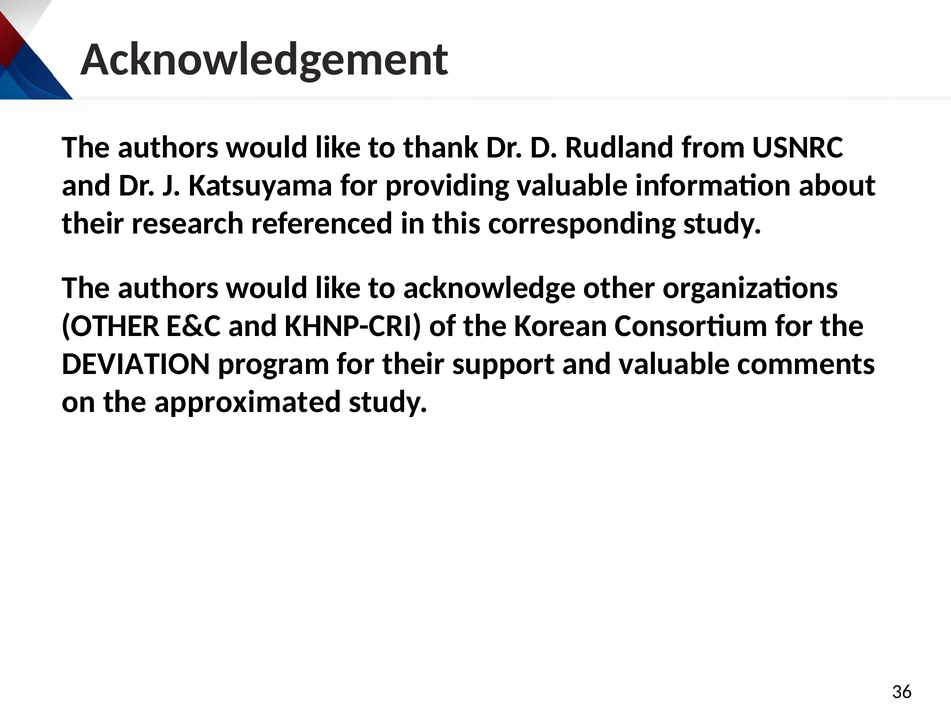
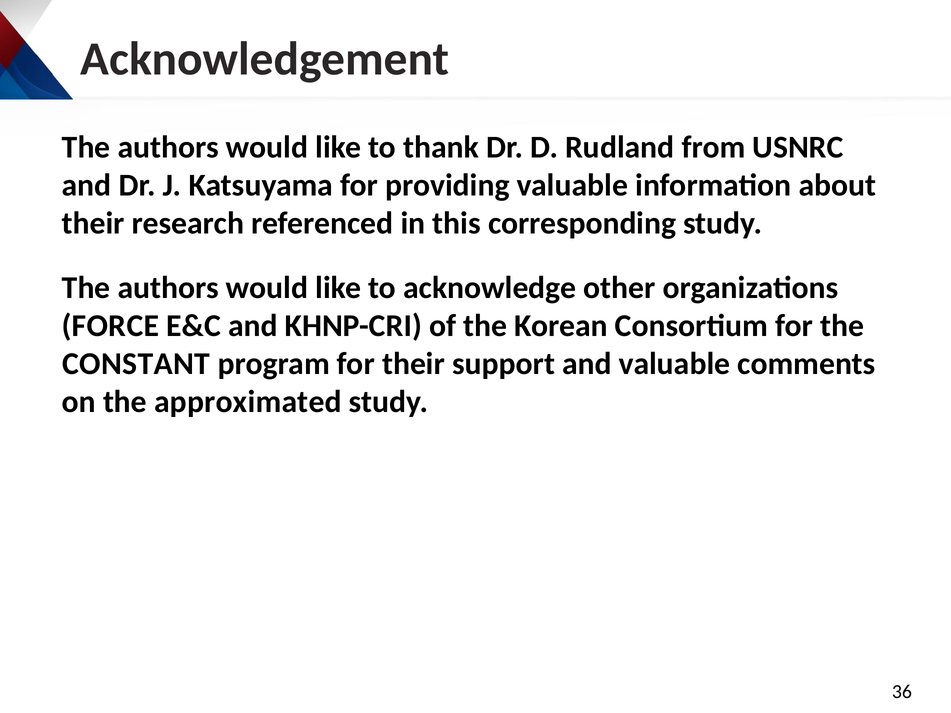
OTHER at (111, 326): OTHER -> FORCE
DEVIATION: DEVIATION -> CONSTANT
